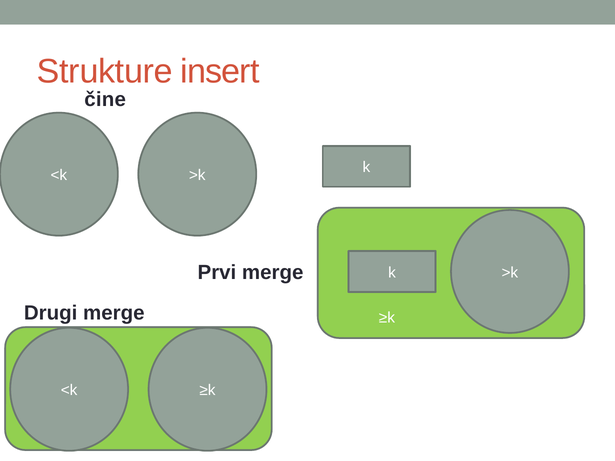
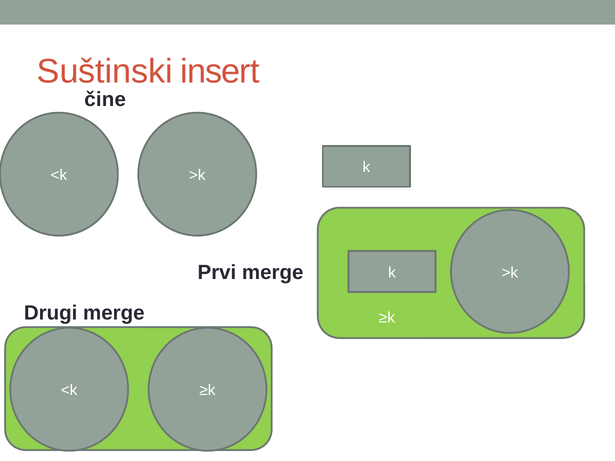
Strukture: Strukture -> Suštinski
